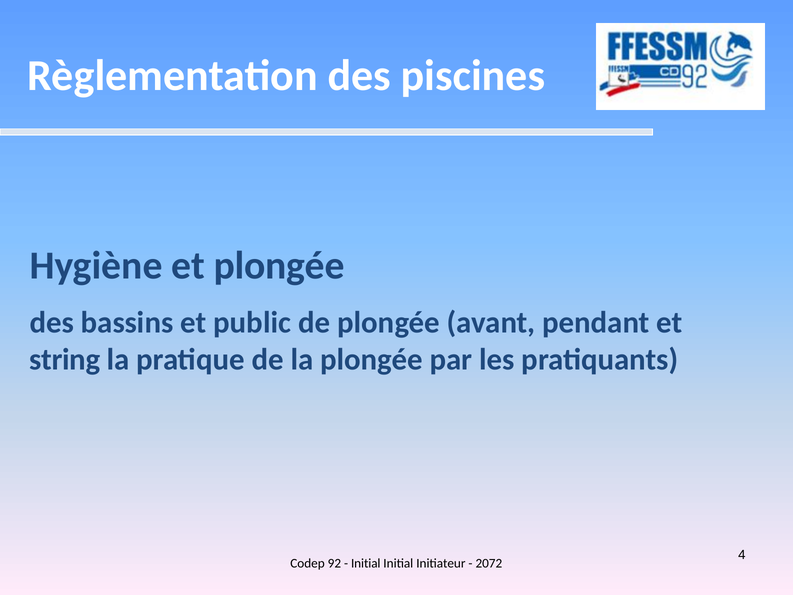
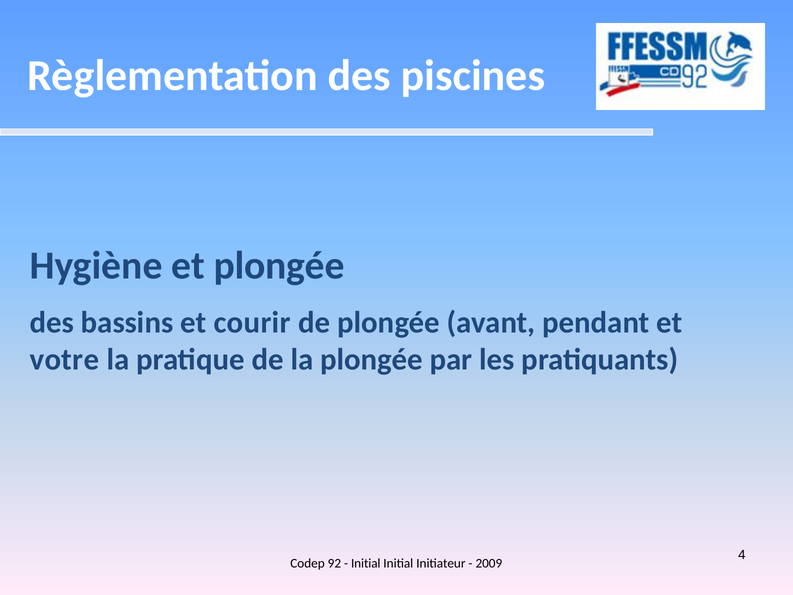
public: public -> courir
string: string -> votre
2072: 2072 -> 2009
